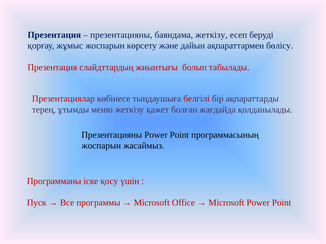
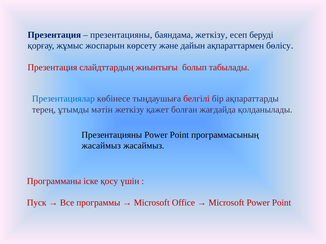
Презентациялар colour: red -> blue
меню: меню -> мәтін
жоспарын at (101, 146): жоспарын -> жасаймыз
